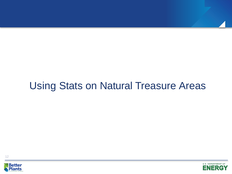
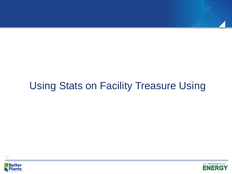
Natural: Natural -> Facility
Treasure Areas: Areas -> Using
